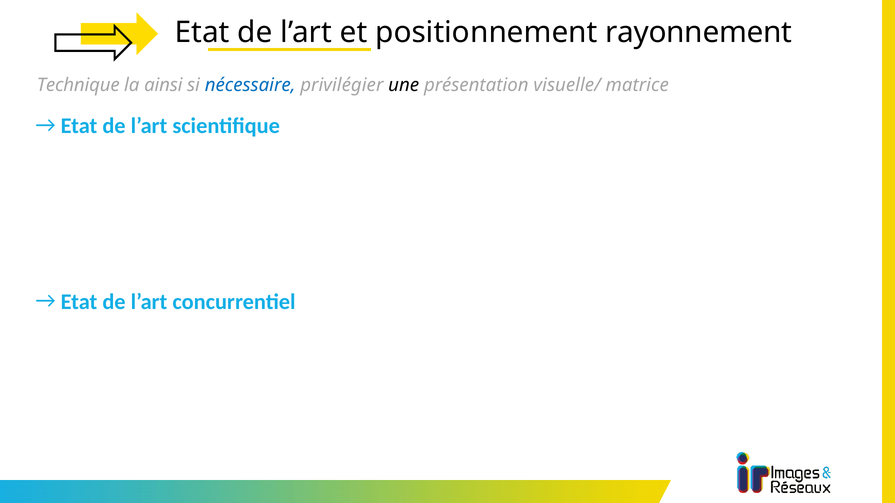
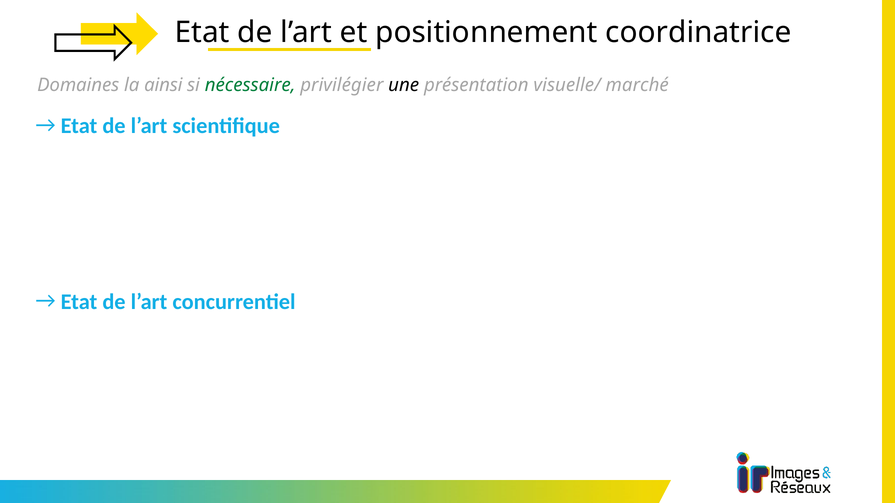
rayonnement: rayonnement -> coordinatrice
Technique: Technique -> Domaines
nécessaire colour: blue -> green
matrice: matrice -> marché
